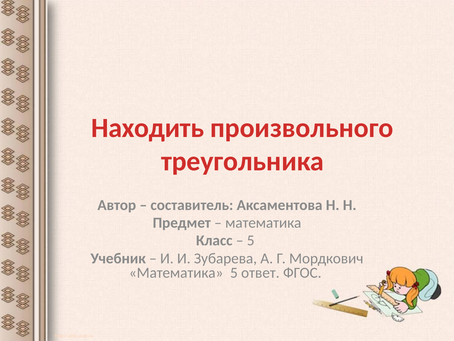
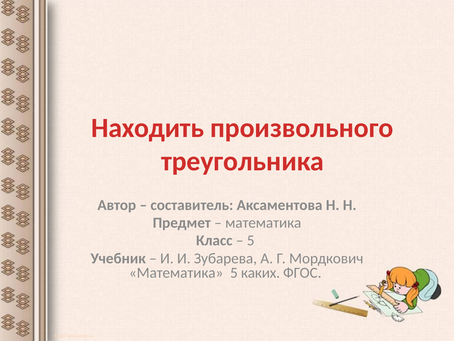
ответ: ответ -> каких
